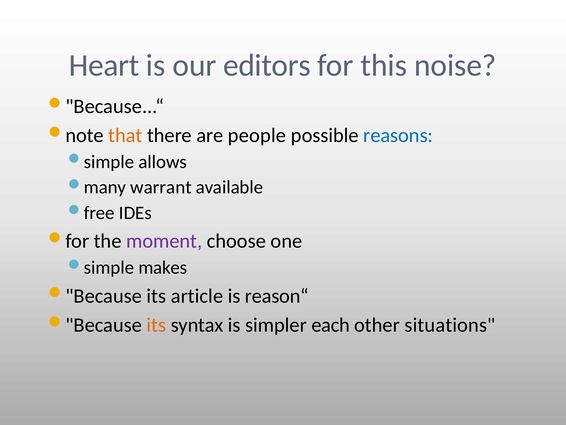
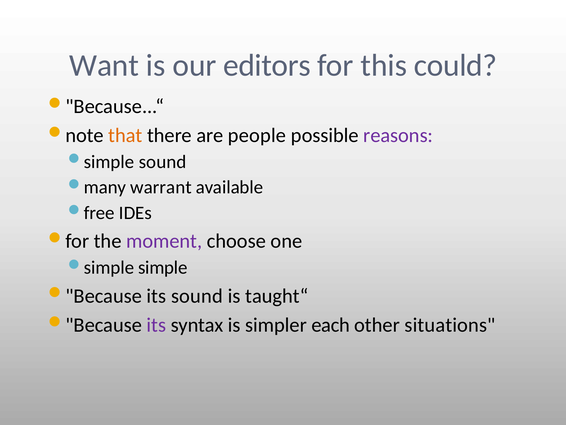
Heart: Heart -> Want
noise: noise -> could
reasons colour: blue -> purple
allows at (163, 162): allows -> sound
makes: makes -> simple
its article: article -> sound
reason“: reason“ -> taught“
its at (156, 325) colour: orange -> purple
